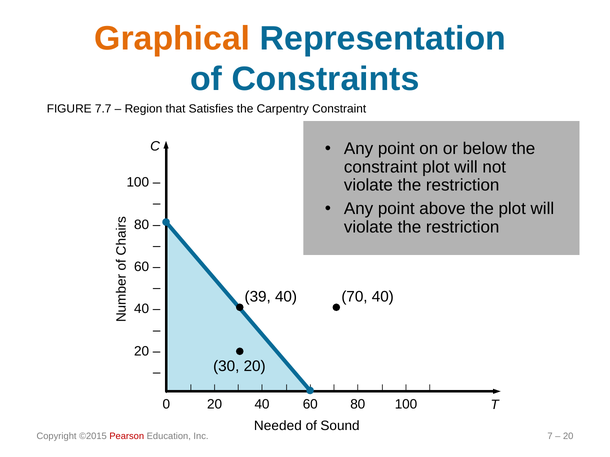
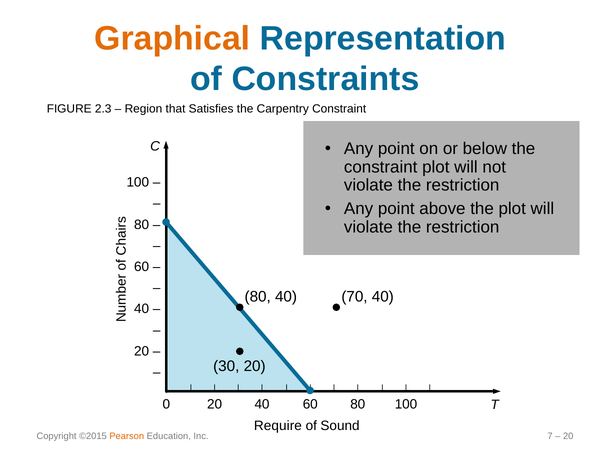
7.7: 7.7 -> 2.3
39 at (258, 297): 39 -> 80
Needed: Needed -> Require
Pearson colour: red -> orange
